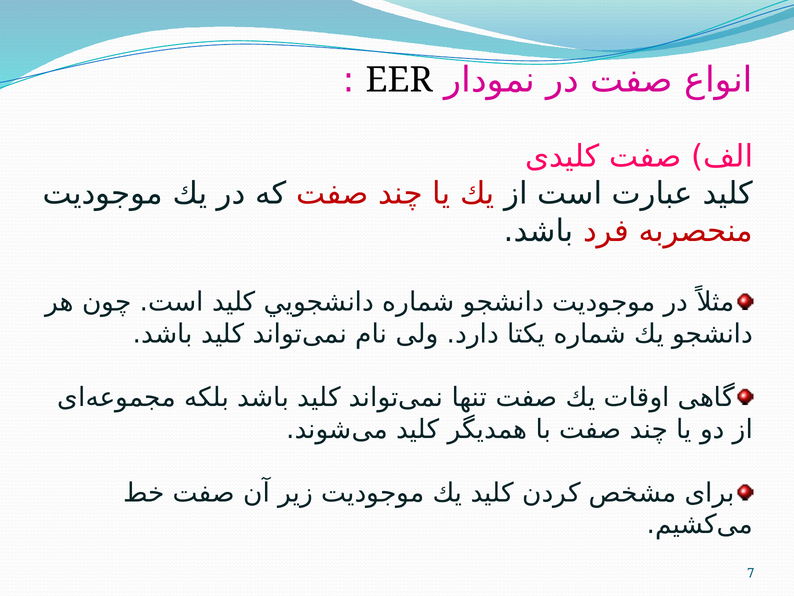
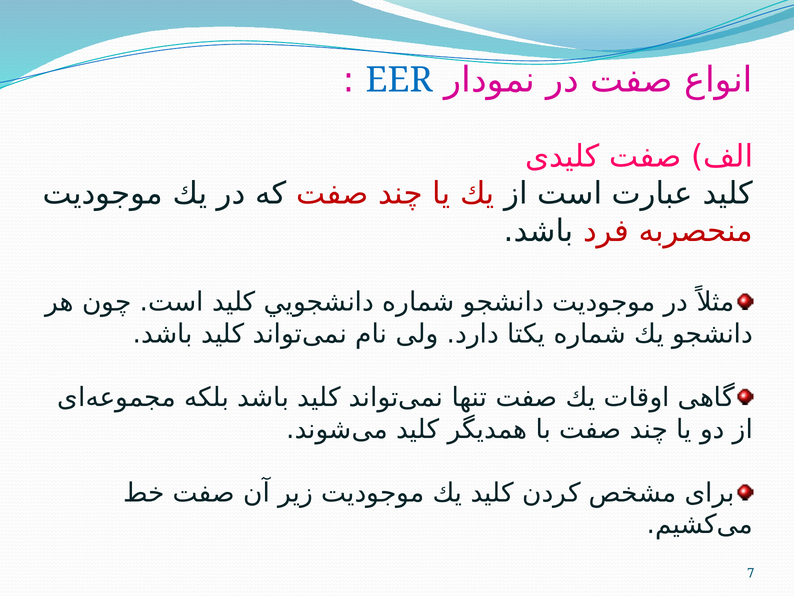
EER colour: black -> blue
